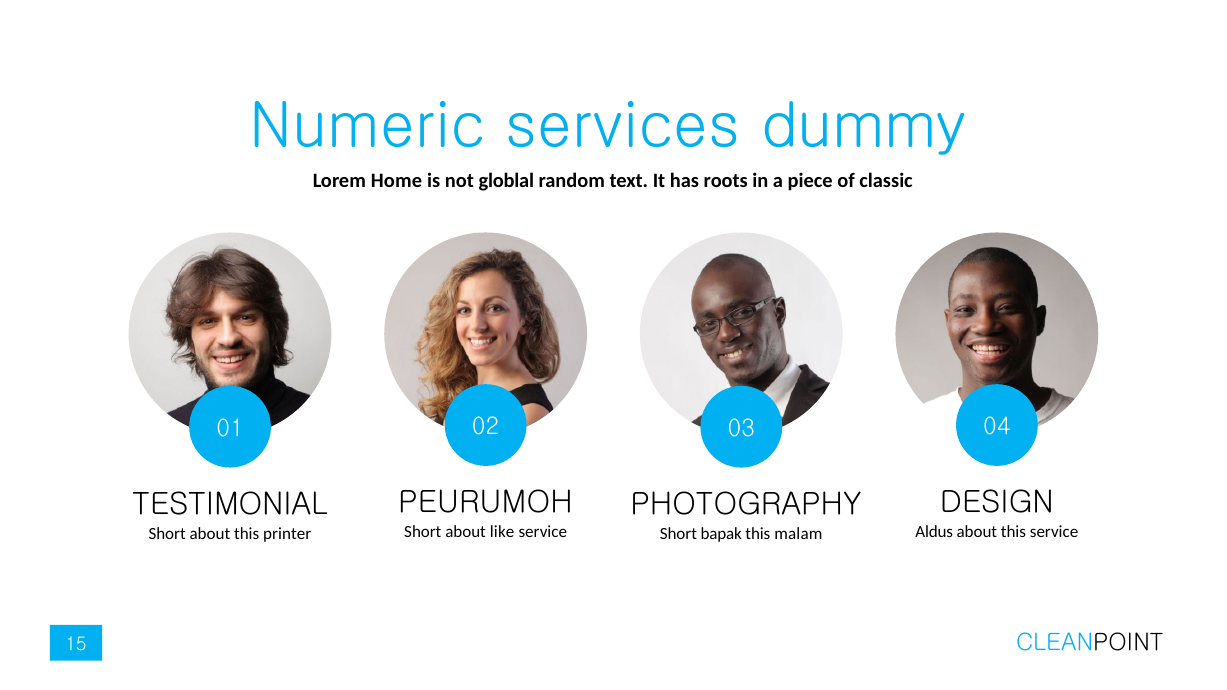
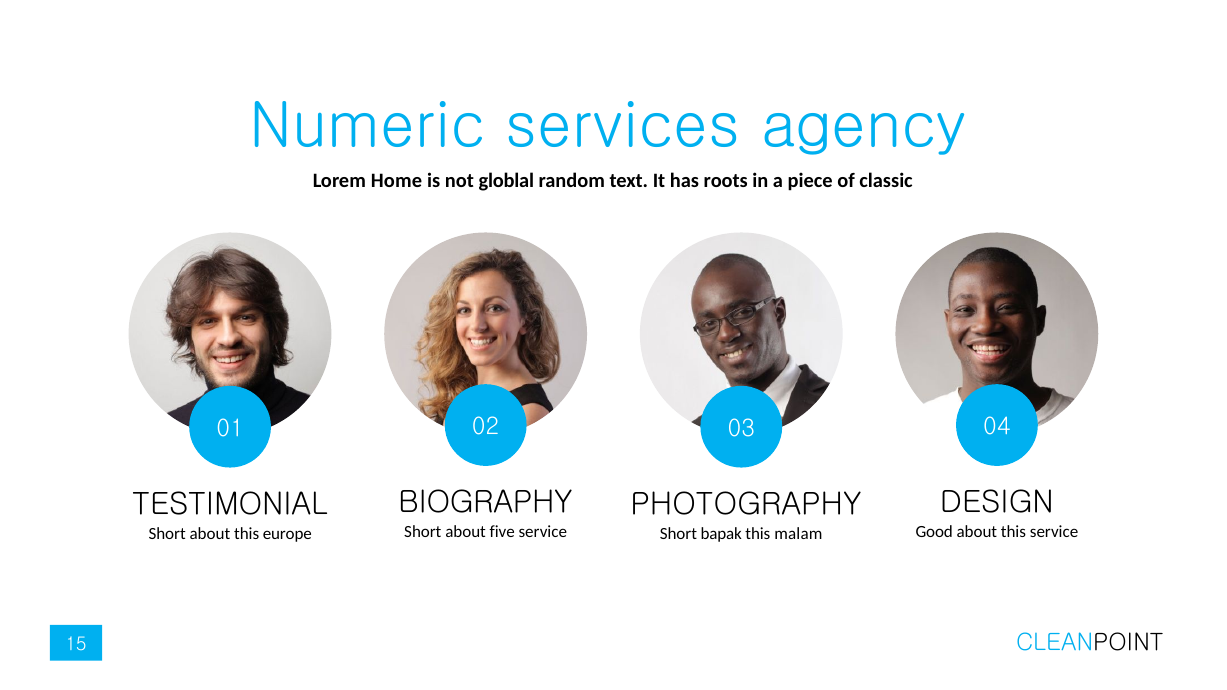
dummy: dummy -> agency
PEURUMOH: PEURUMOH -> BIOGRAPHY
like: like -> five
Aldus: Aldus -> Good
printer: printer -> europe
